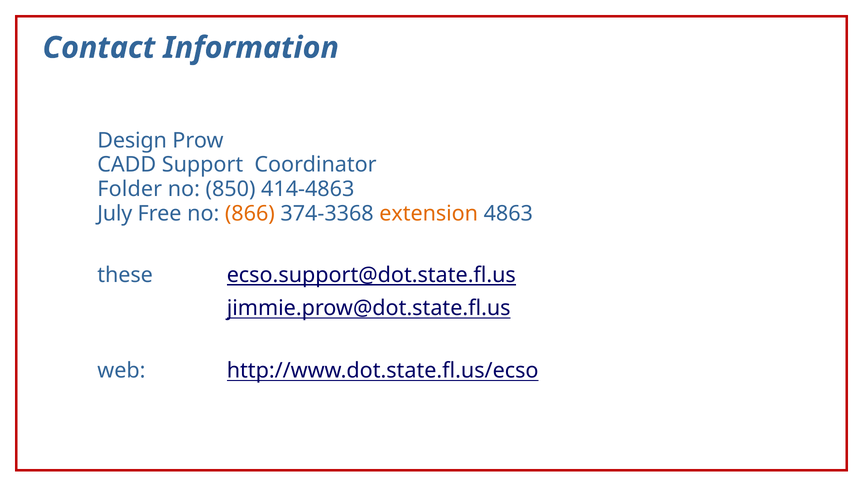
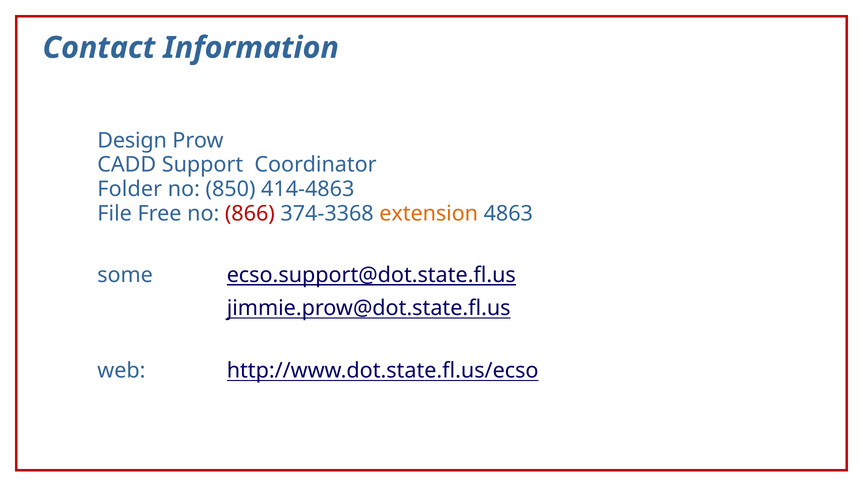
July: July -> File
866 colour: orange -> red
these: these -> some
